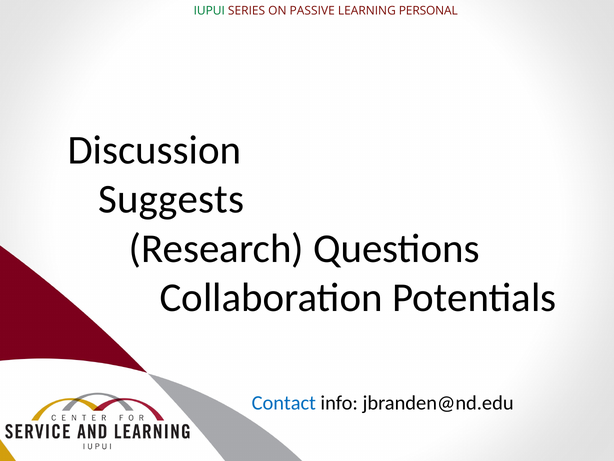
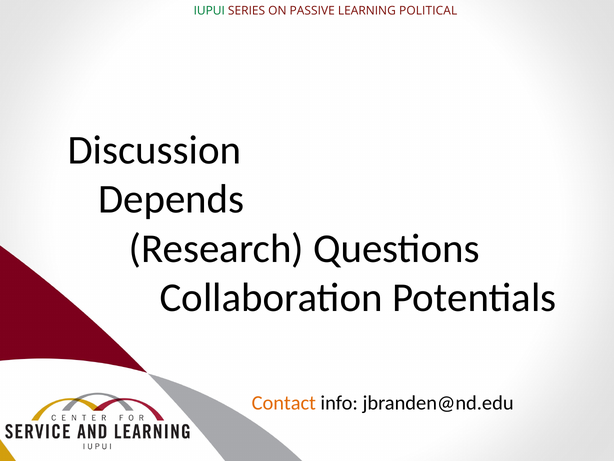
PERSONAL: PERSONAL -> POLITICAL
Suggests: Suggests -> Depends
Contact colour: blue -> orange
